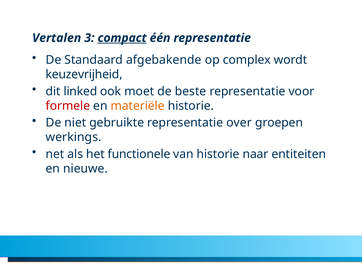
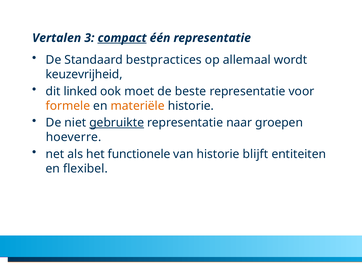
afgebakende: afgebakende -> bestpractices
complex: complex -> allemaal
formele colour: red -> orange
gebruikte underline: none -> present
over: over -> naar
werkings: werkings -> hoeverre
naar: naar -> blijft
nieuwe: nieuwe -> flexibel
